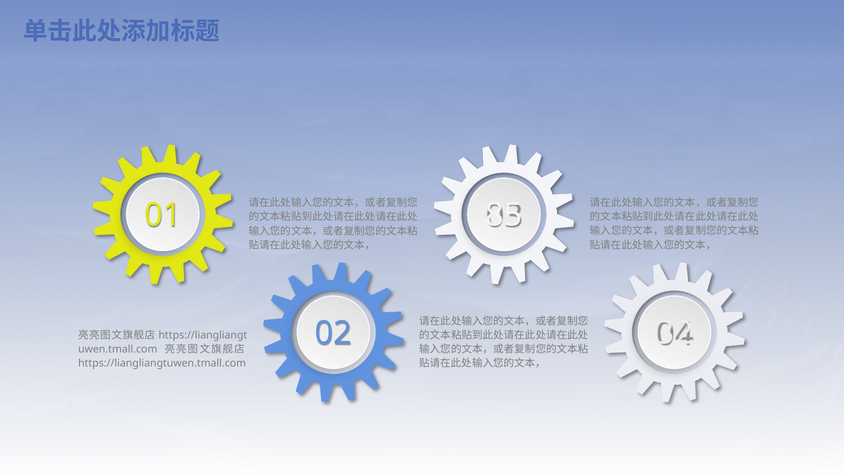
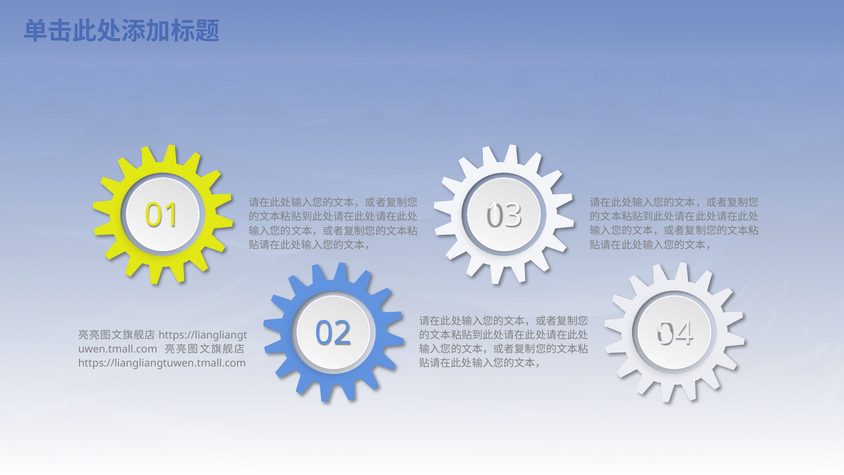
85: 85 -> 13
32: 32 -> 54
